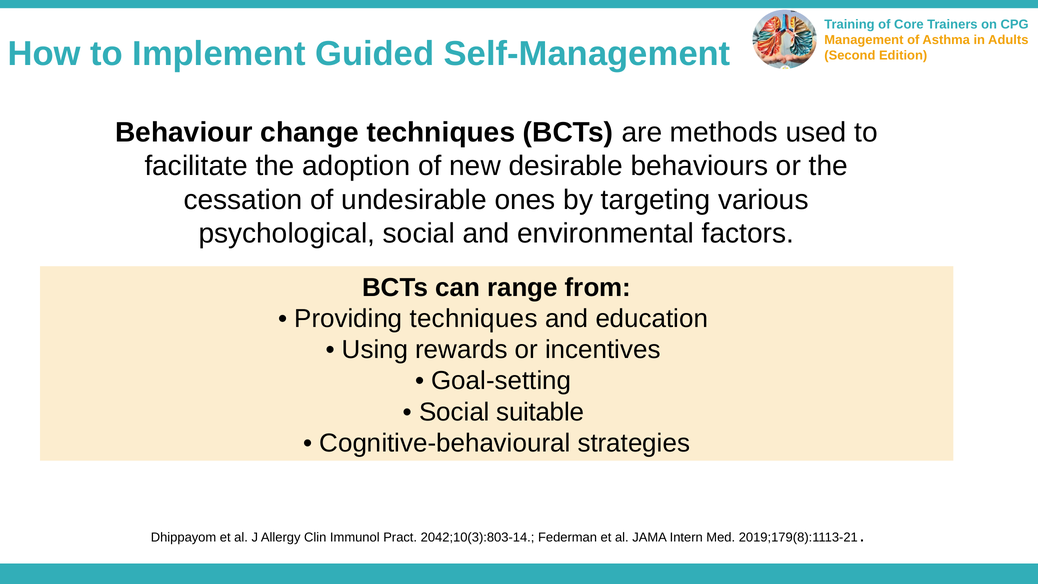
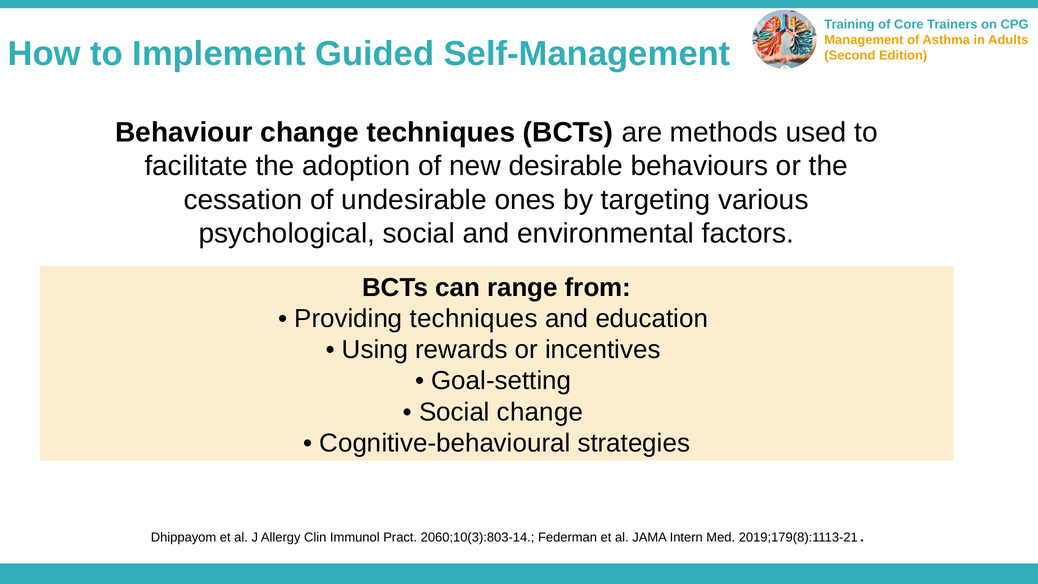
Social suitable: suitable -> change
2042;10(3):803-14: 2042;10(3):803-14 -> 2060;10(3):803-14
